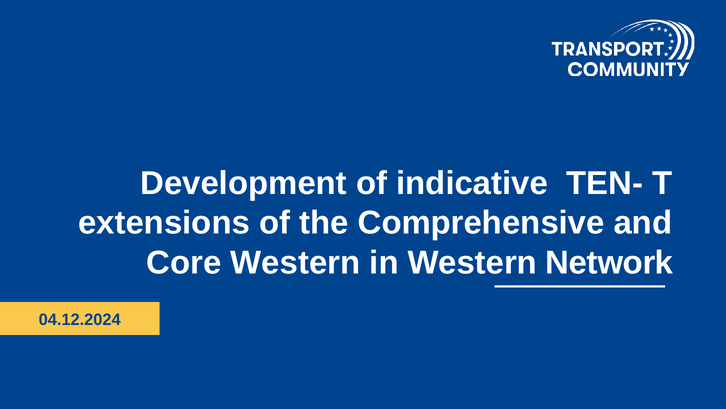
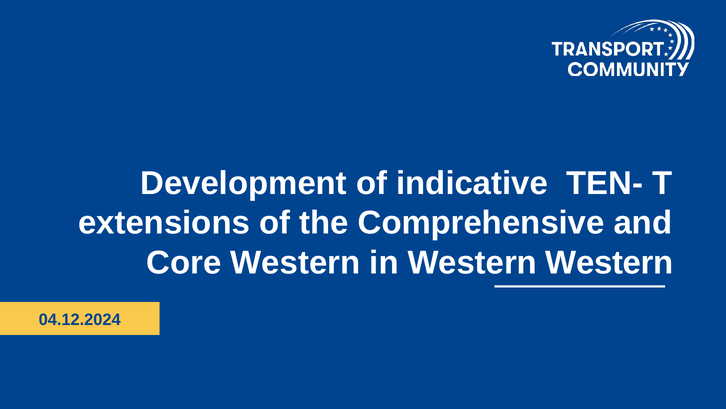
Western Network: Network -> Western
